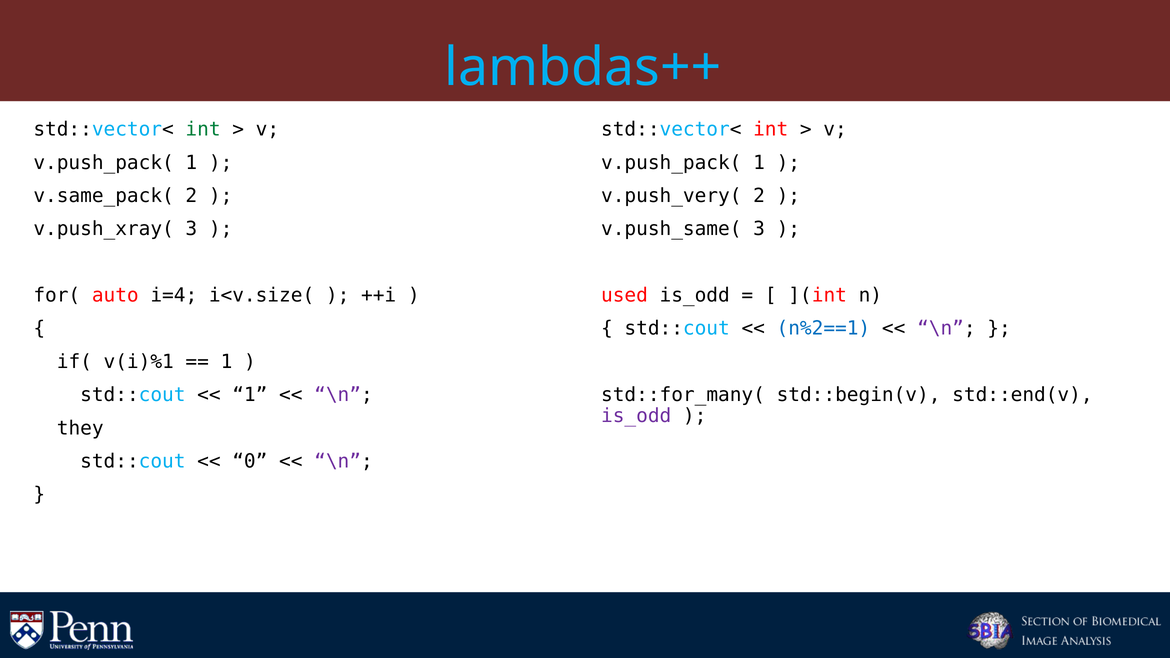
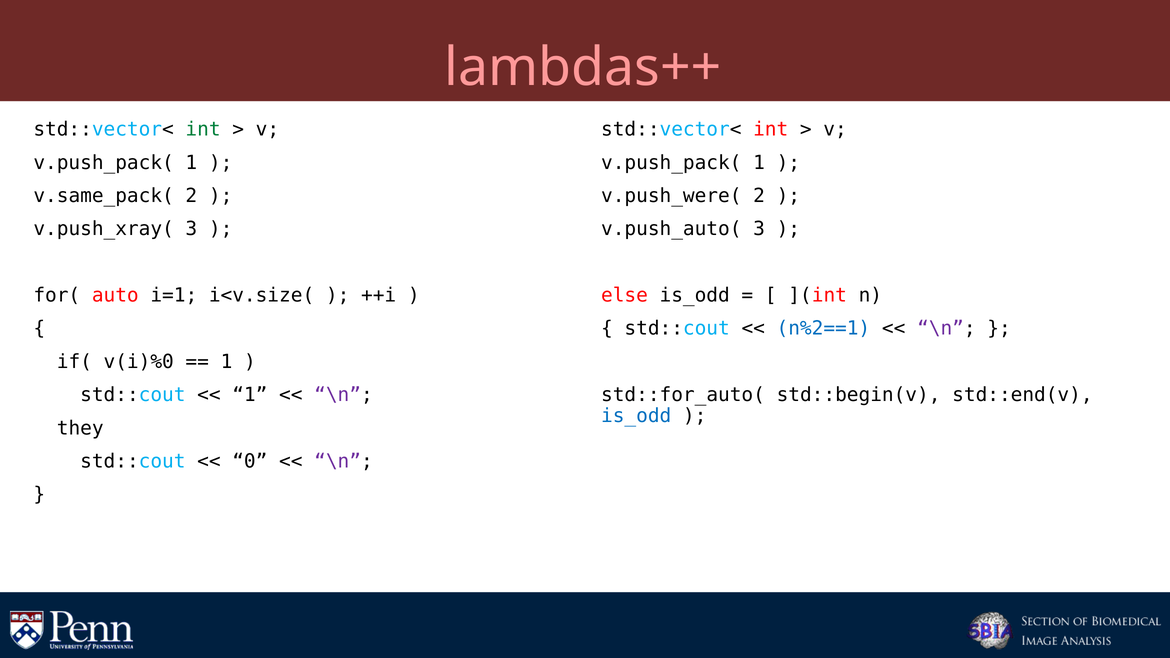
lambdas++ colour: light blue -> pink
v.push_very(: v.push_very( -> v.push_were(
v.push_same(: v.push_same( -> v.push_auto(
i=4: i=4 -> i=1
used: used -> else
v(i)%1: v(i)%1 -> v(i)%0
std::for_many(: std::for_many( -> std::for_auto(
is_odd at (636, 416) colour: purple -> blue
